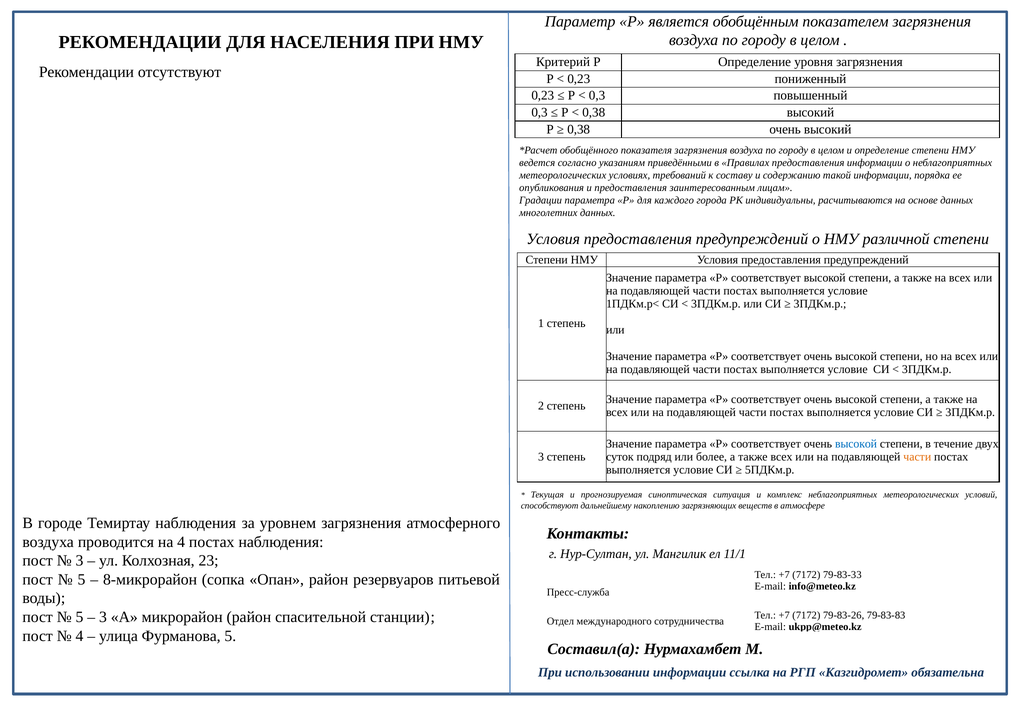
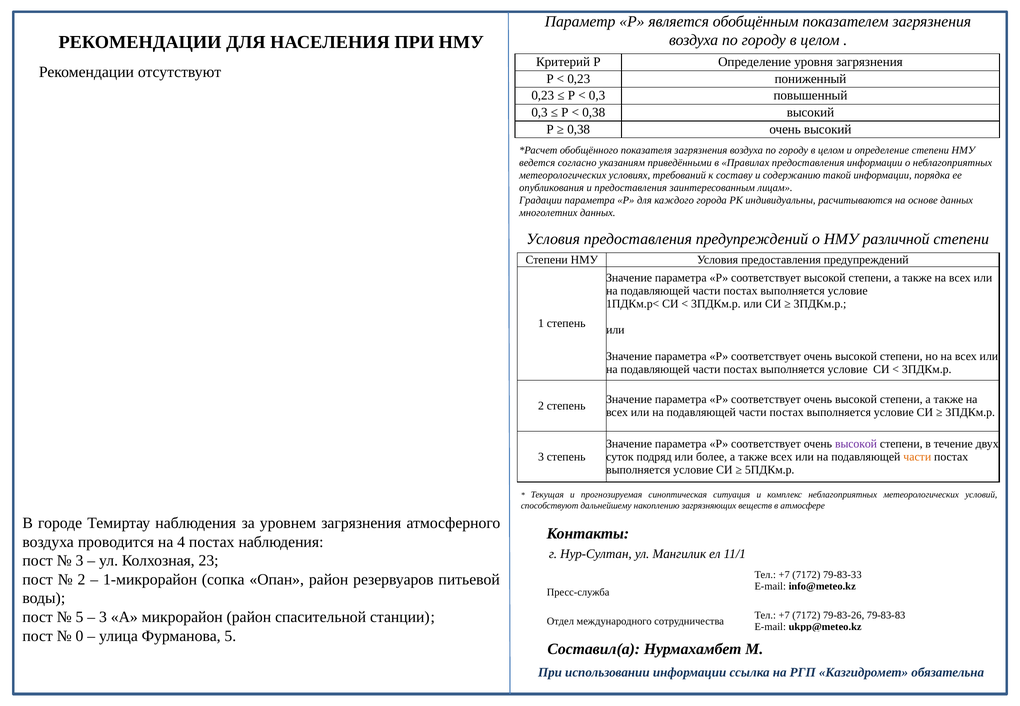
высокой at (856, 444) colour: blue -> purple
5 at (81, 580): 5 -> 2
8-микрорайон: 8-микрорайон -> 1-микрорайон
4 at (80, 636): 4 -> 0
